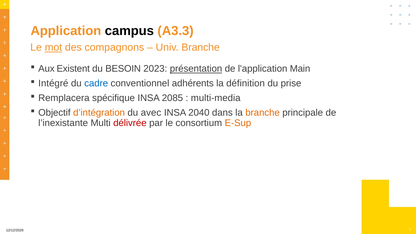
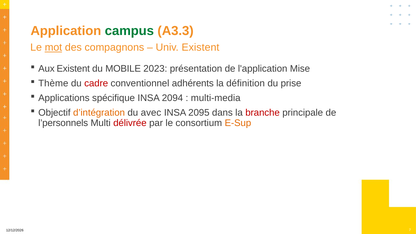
campus colour: black -> green
Univ Branche: Branche -> Existent
BESOIN: BESOIN -> MOBILE
présentation underline: present -> none
Main: Main -> Mise
Intégré: Intégré -> Thème
cadre colour: blue -> red
Remplacera: Remplacera -> Applications
2085: 2085 -> 2094
2040: 2040 -> 2095
branche at (263, 113) colour: orange -> red
l’inexistante: l’inexistante -> l’personnels
